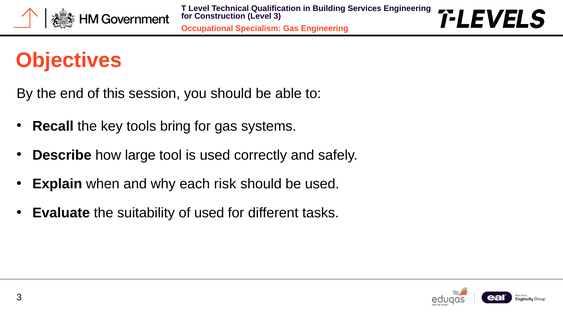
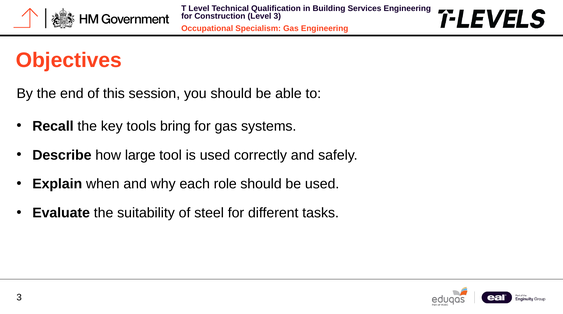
risk: risk -> role
of used: used -> steel
